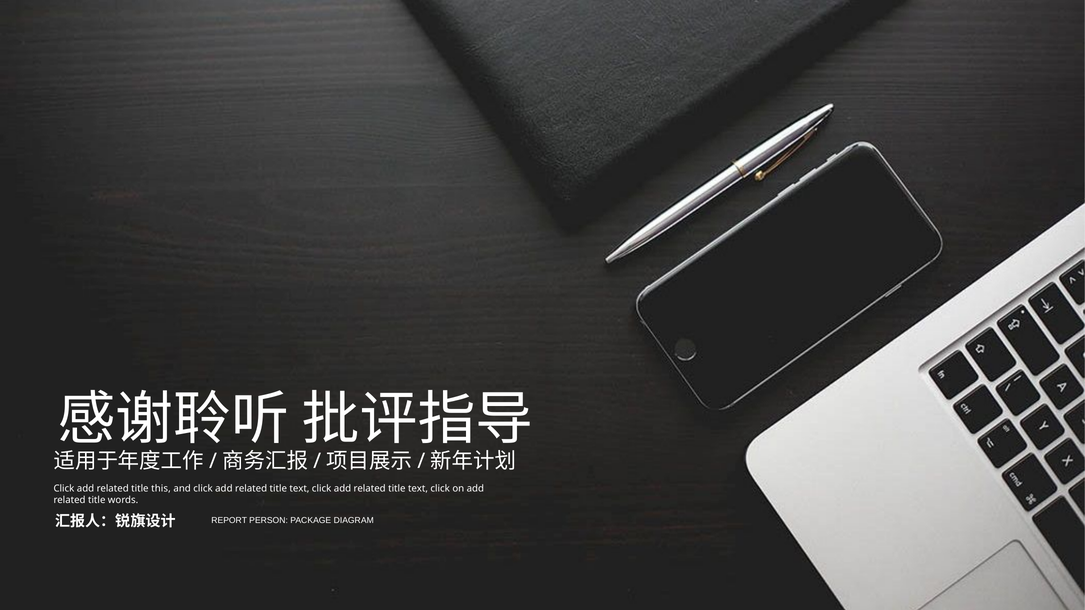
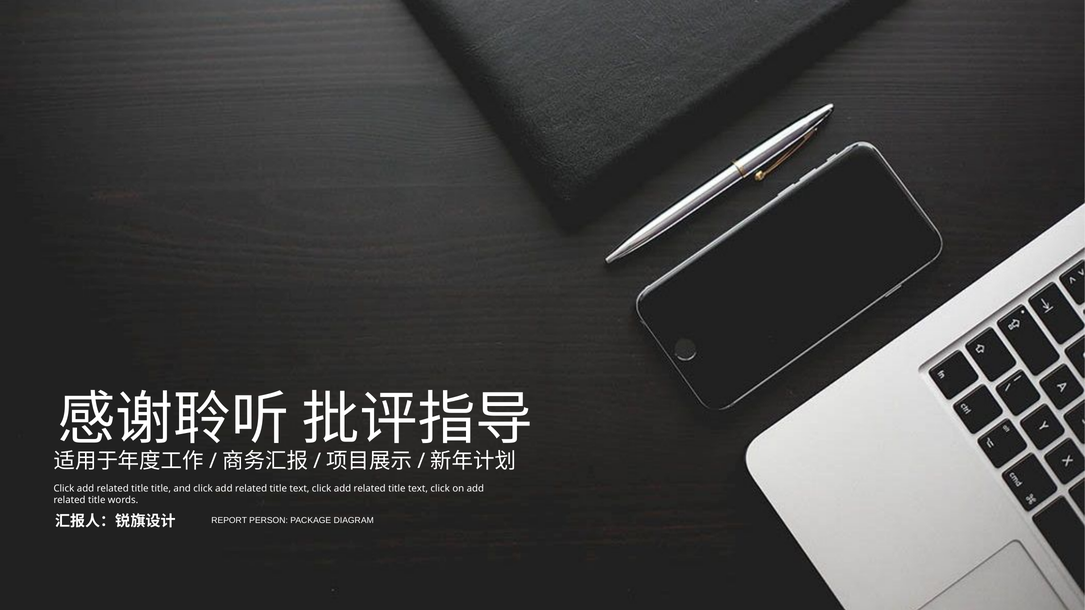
title this: this -> title
